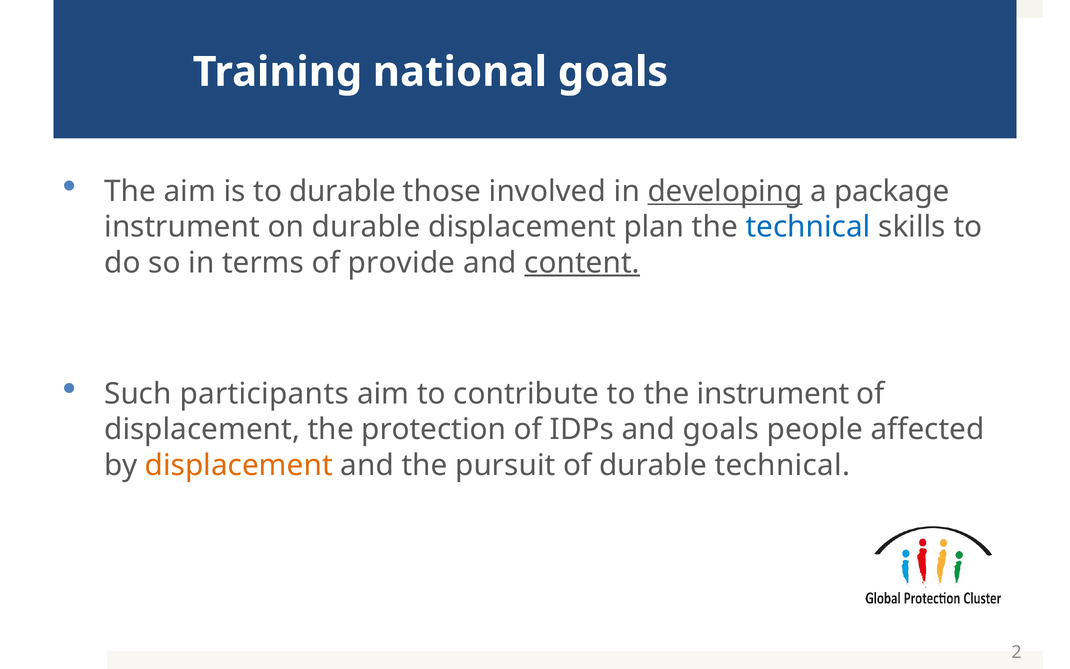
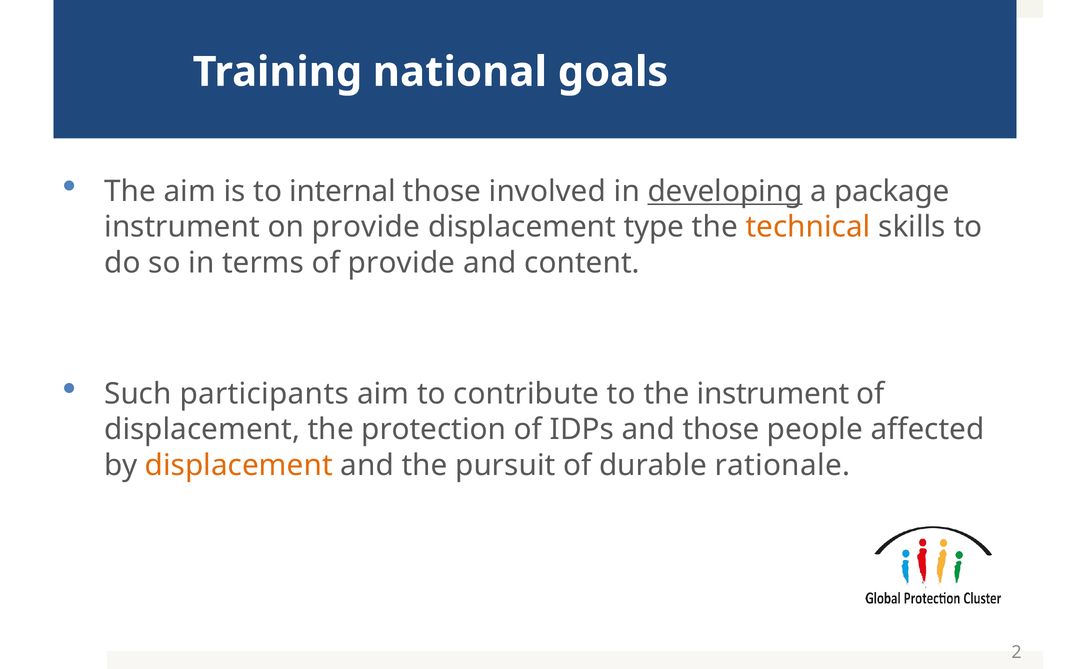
to durable: durable -> internal
on durable: durable -> provide
plan: plan -> type
technical at (808, 227) colour: blue -> orange
content underline: present -> none
and goals: goals -> those
durable technical: technical -> rationale
